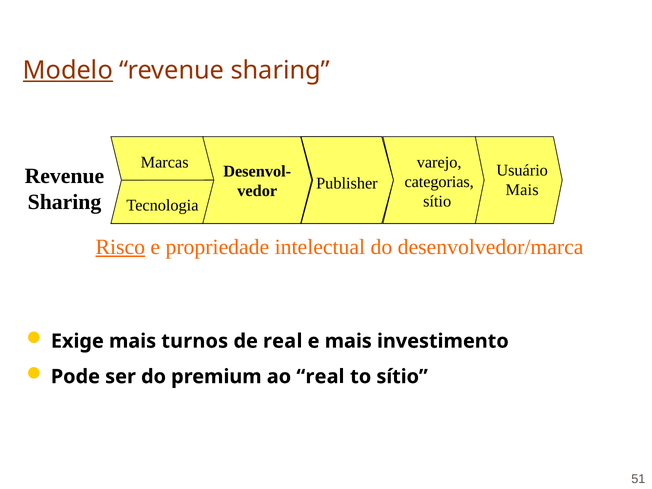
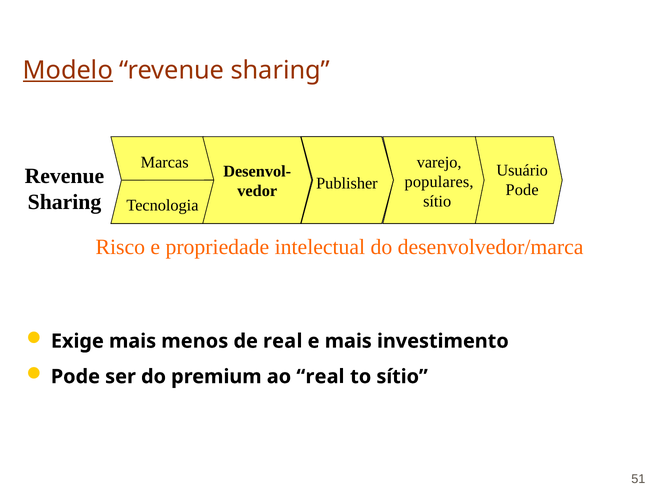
categorias: categorias -> populares
Mais at (522, 190): Mais -> Pode
Risco underline: present -> none
turnos: turnos -> menos
